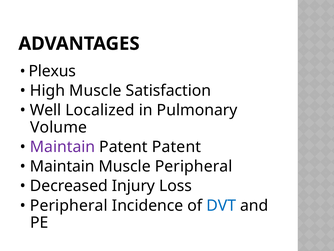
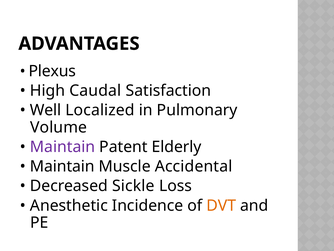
High Muscle: Muscle -> Caudal
Patent Patent: Patent -> Elderly
Muscle Peripheral: Peripheral -> Accidental
Injury: Injury -> Sickle
Peripheral at (69, 205): Peripheral -> Anesthetic
DVT colour: blue -> orange
